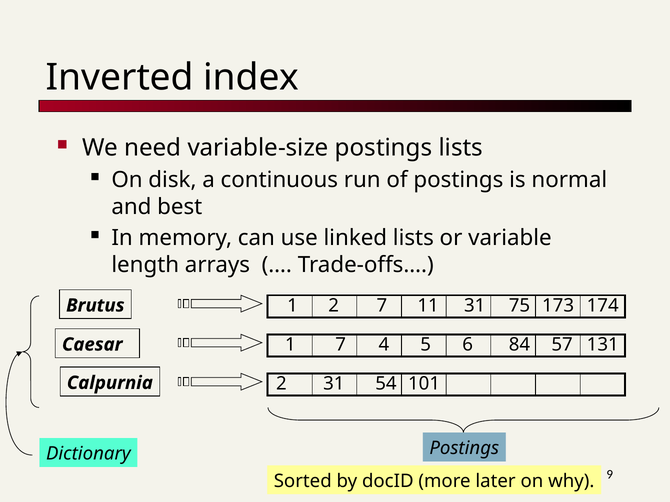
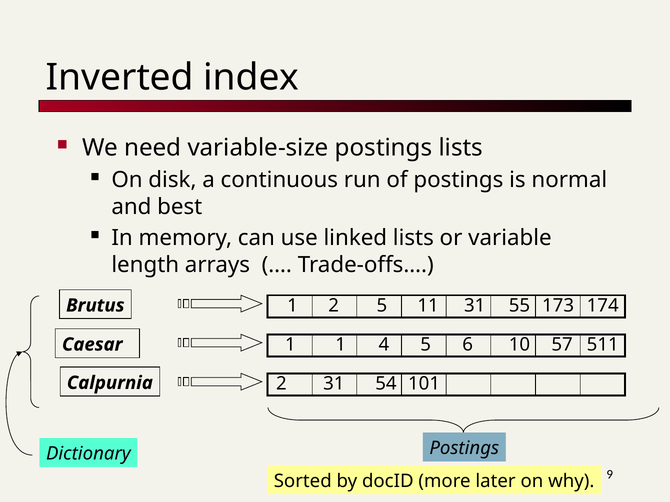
2 7: 7 -> 5
75: 75 -> 55
1 7: 7 -> 1
84: 84 -> 10
131: 131 -> 511
